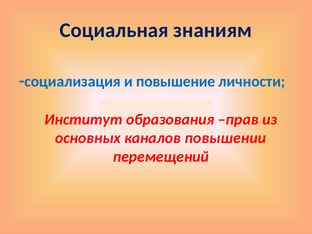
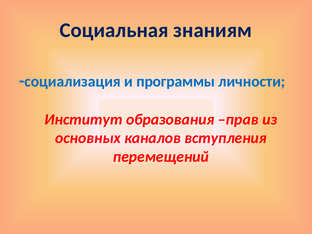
повышение: повышение -> программы
повышении: повышении -> вступления
